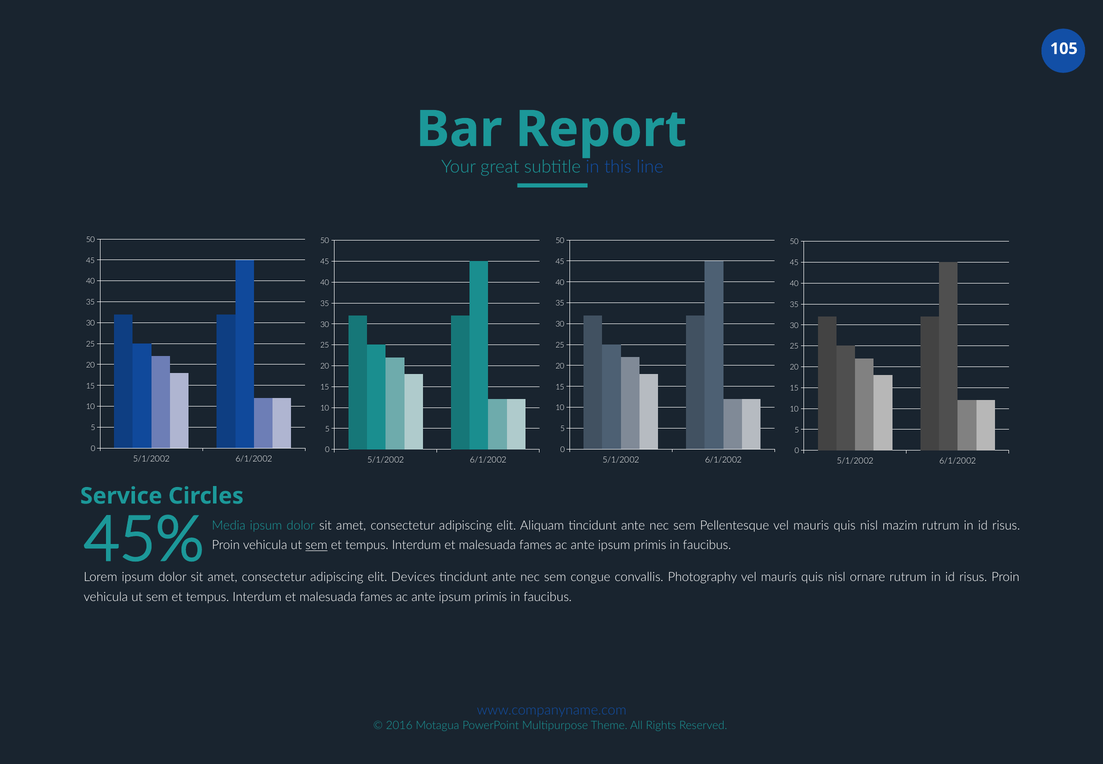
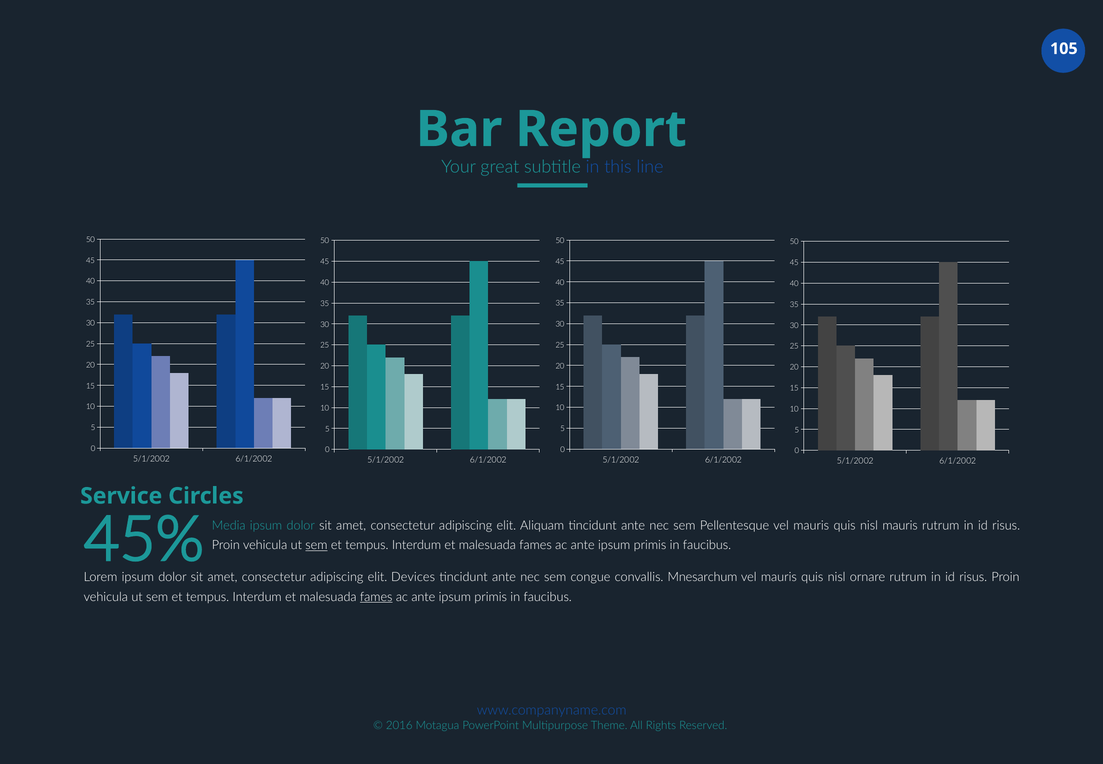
nisl mazim: mazim -> mauris
Photography: Photography -> Mnesarchum
fames at (376, 597) underline: none -> present
